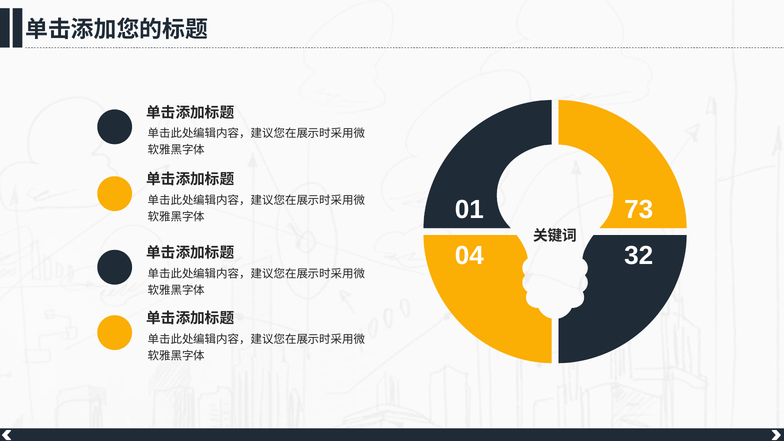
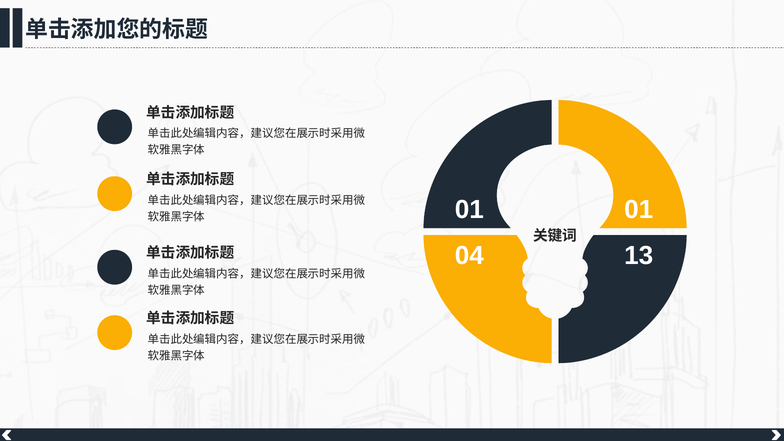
01 73: 73 -> 01
32: 32 -> 13
